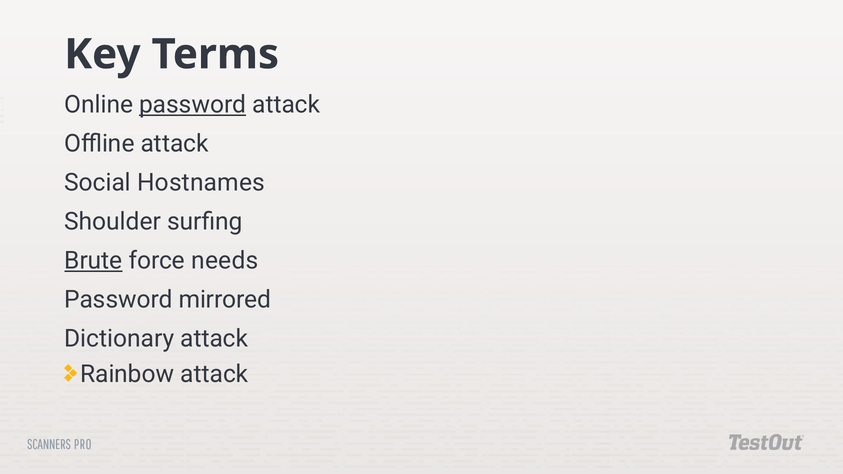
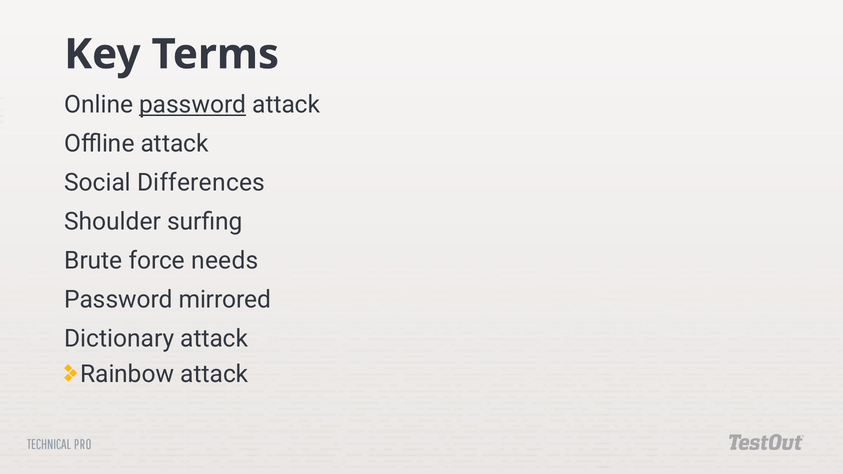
Hostnames: Hostnames -> Differences
Brute underline: present -> none
SCANNERS: SCANNERS -> TECHNICAL
